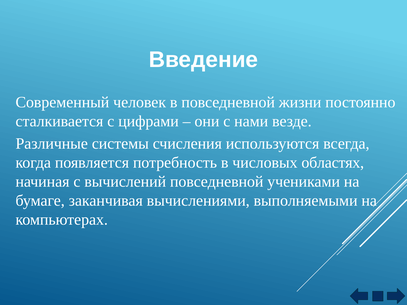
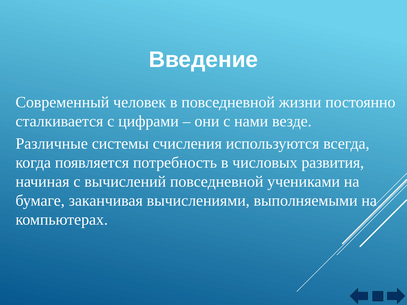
областях: областях -> развития
